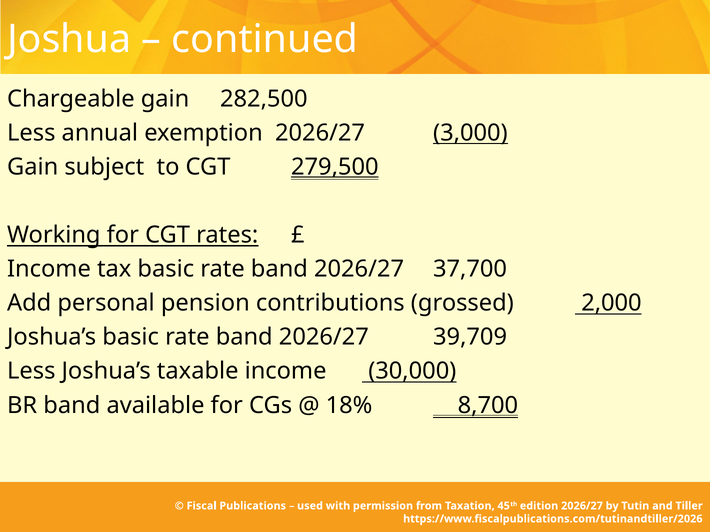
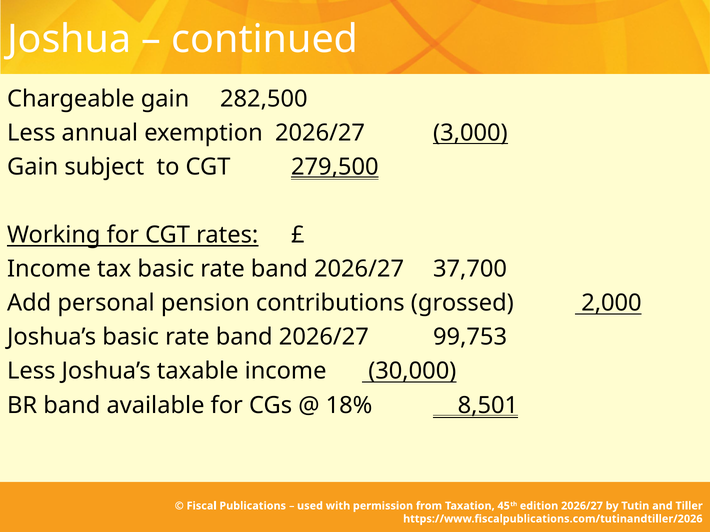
39,709: 39,709 -> 99,753
8,700: 8,700 -> 8,501
